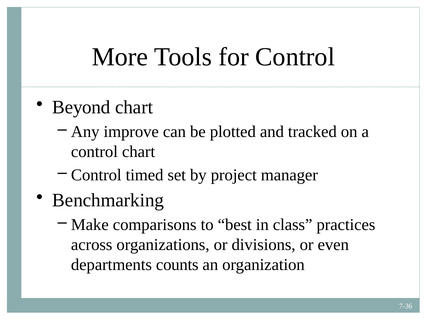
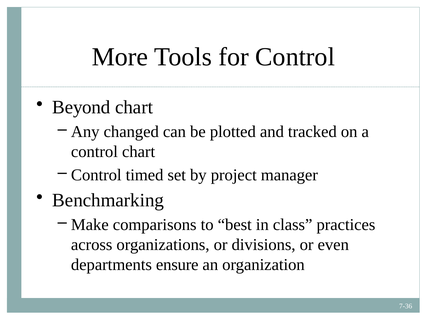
improve: improve -> changed
counts: counts -> ensure
